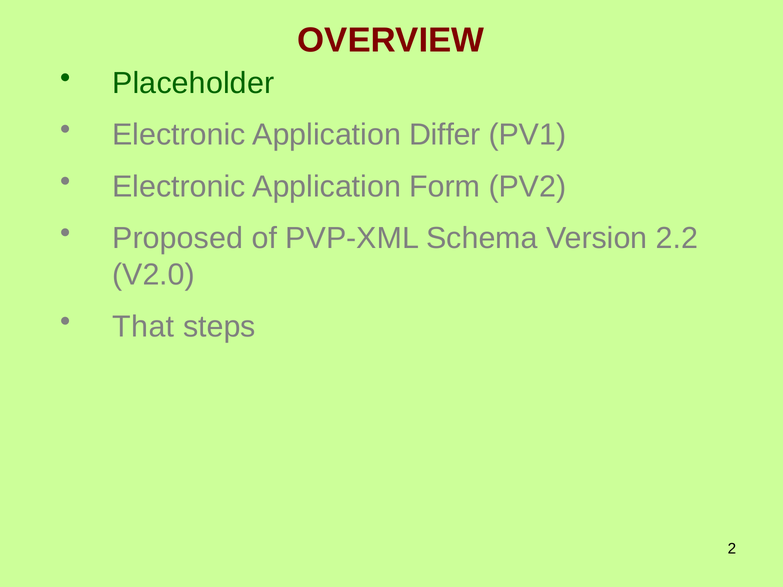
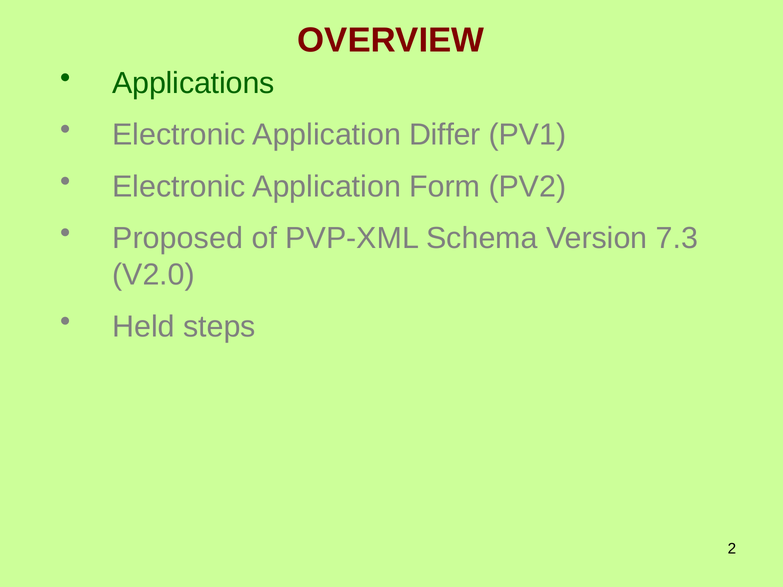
Placeholder: Placeholder -> Applications
2.2: 2.2 -> 7.3
That: That -> Held
